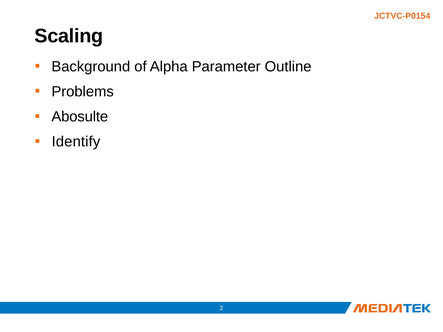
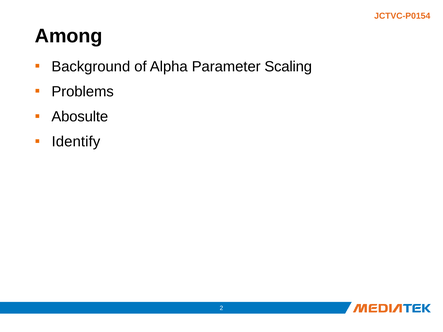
Scaling: Scaling -> Among
Outline: Outline -> Scaling
